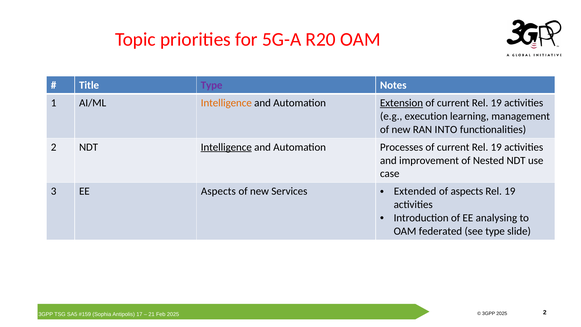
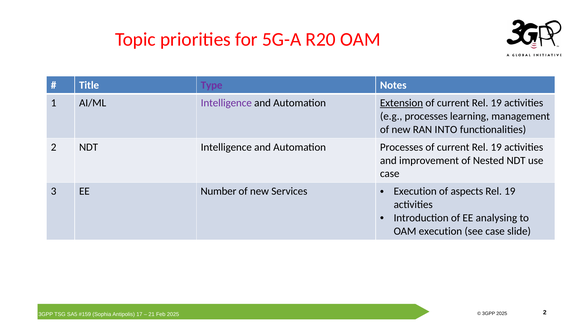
Intelligence at (226, 103) colour: orange -> purple
e.g execution: execution -> processes
Intelligence at (226, 147) underline: present -> none
EE Aspects: Aspects -> Number
Extended at (415, 191): Extended -> Execution
OAM federated: federated -> execution
see type: type -> case
